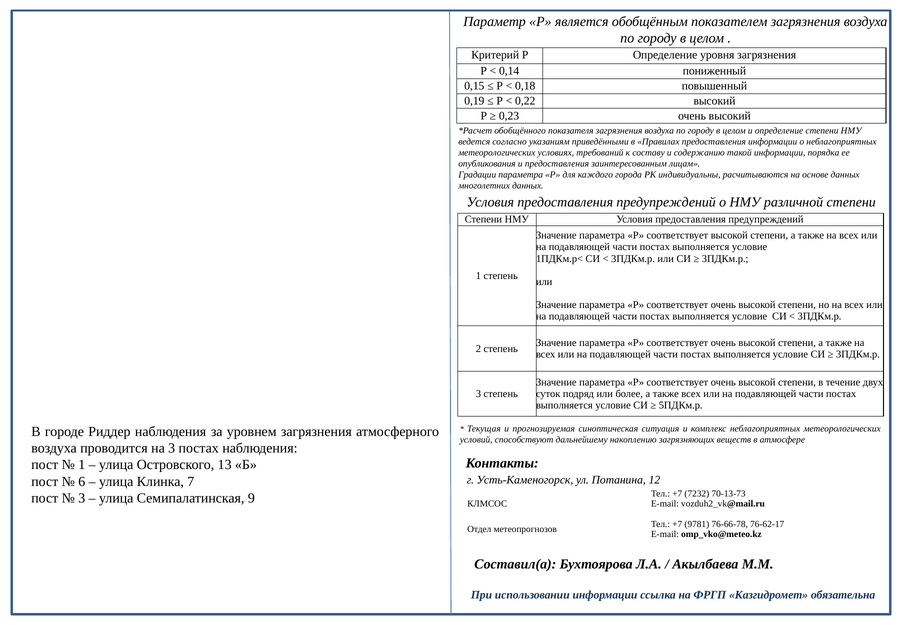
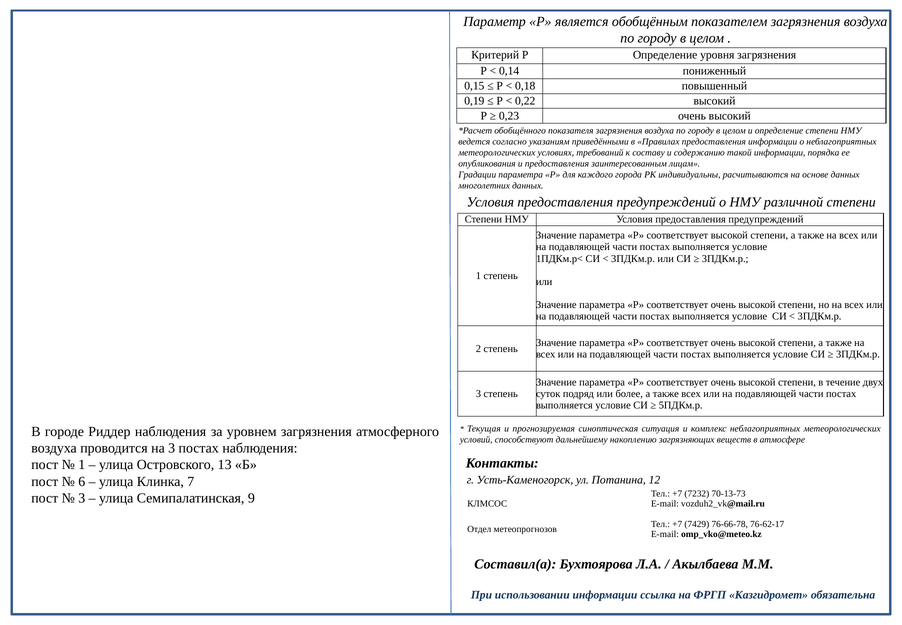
9781: 9781 -> 7429
